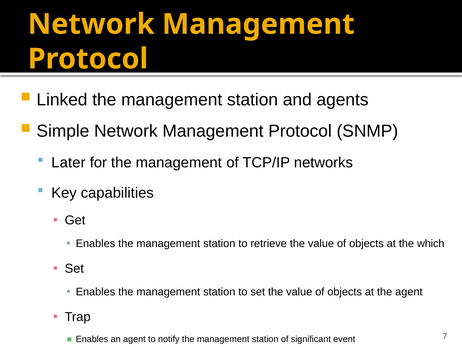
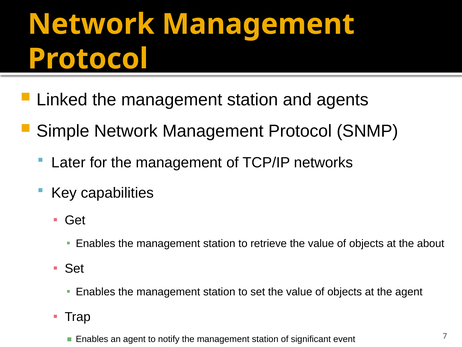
which: which -> about
